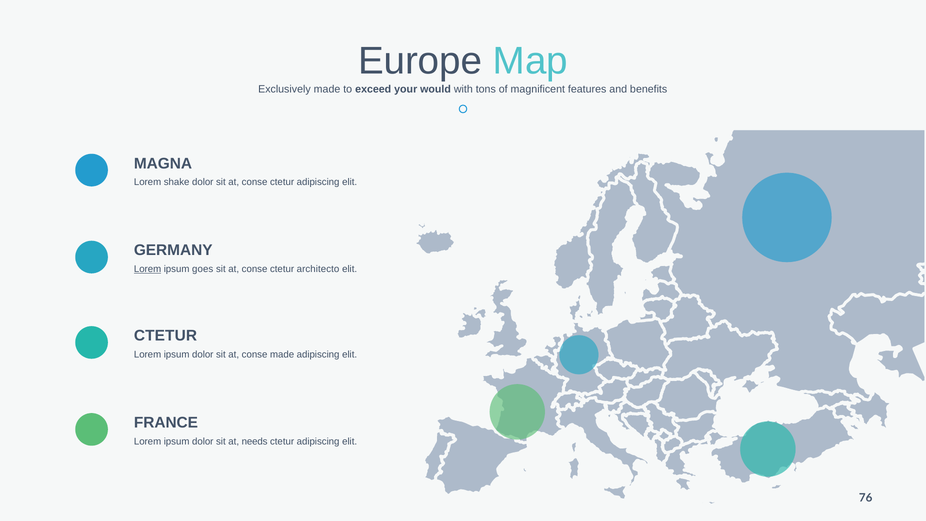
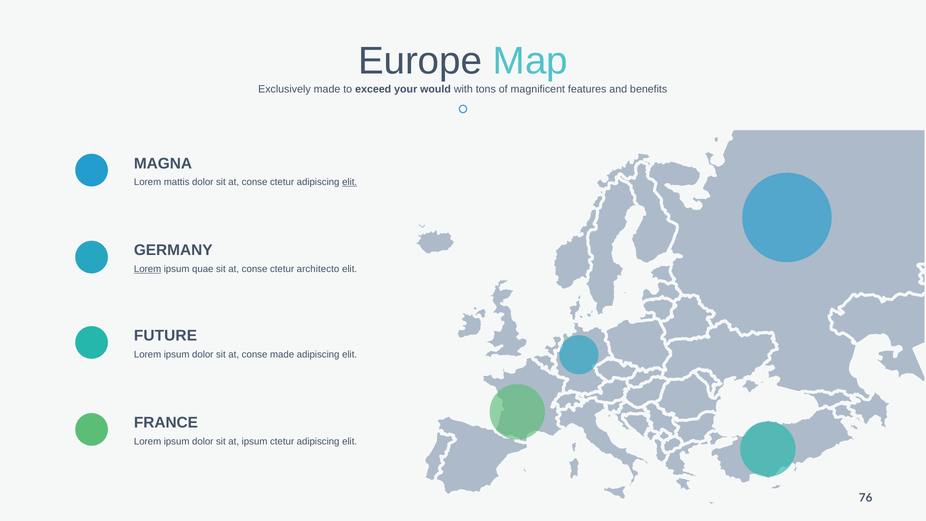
shake: shake -> mattis
elit at (350, 182) underline: none -> present
goes: goes -> quae
CTETUR at (165, 336): CTETUR -> FUTURE
at needs: needs -> ipsum
